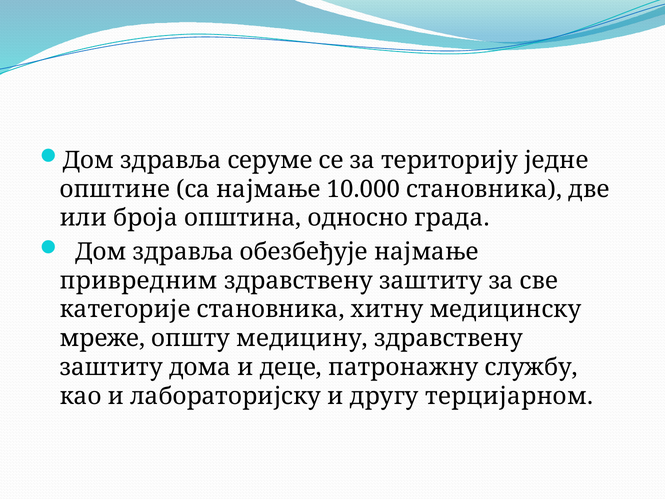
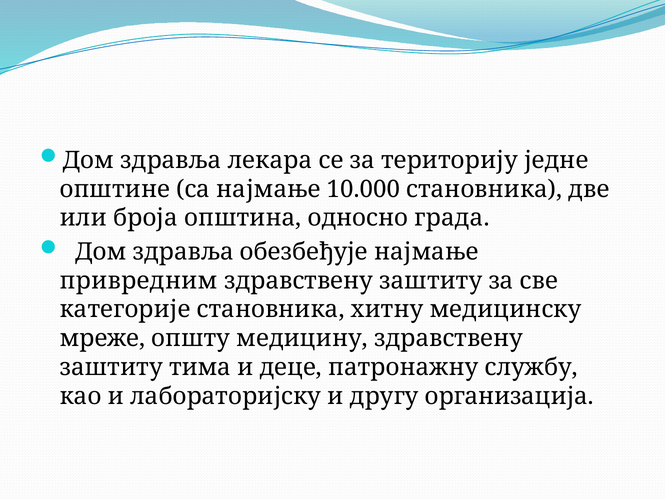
серуме: серуме -> лекара
дома: дома -> тима
терцијарном: терцијарном -> организација
